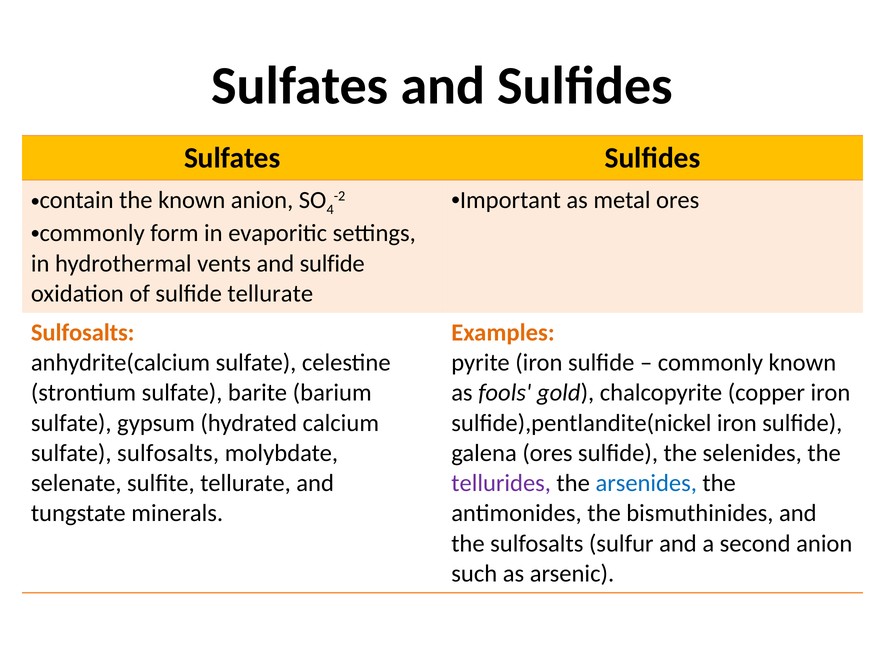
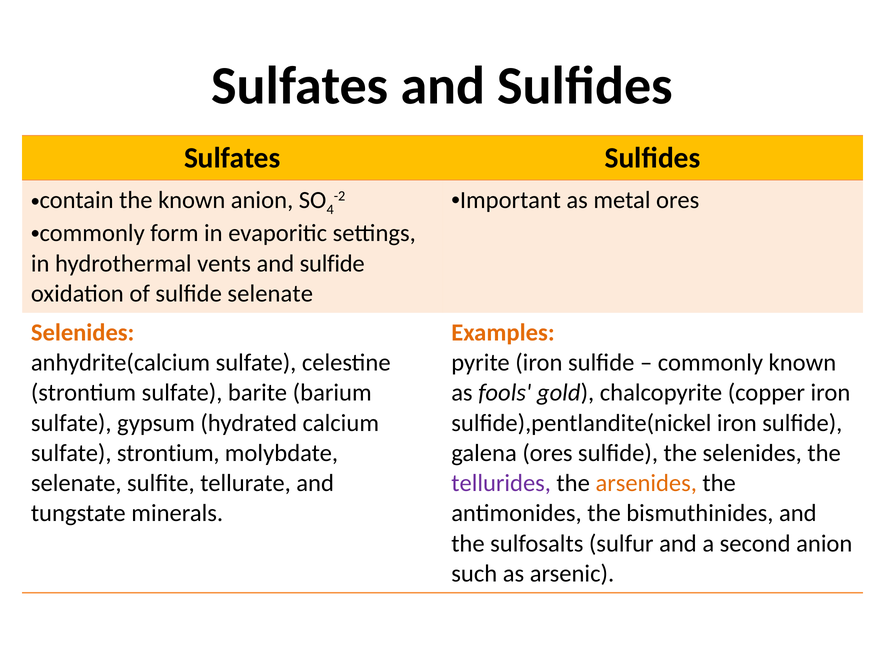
sulfide tellurate: tellurate -> selenate
Sulfosalts at (83, 332): Sulfosalts -> Selenides
sulfate sulfosalts: sulfosalts -> strontium
arsenides colour: blue -> orange
